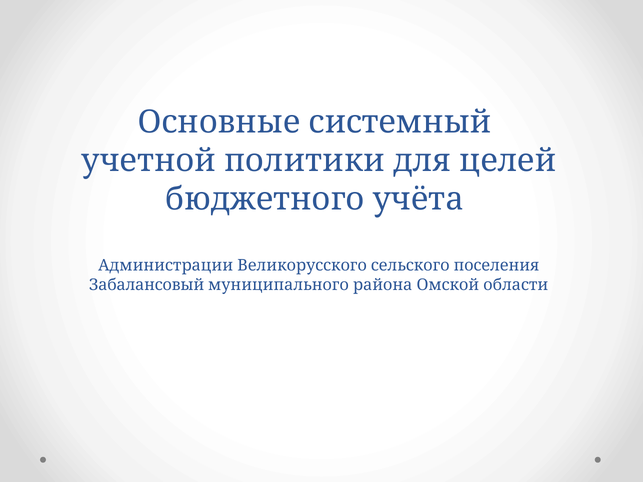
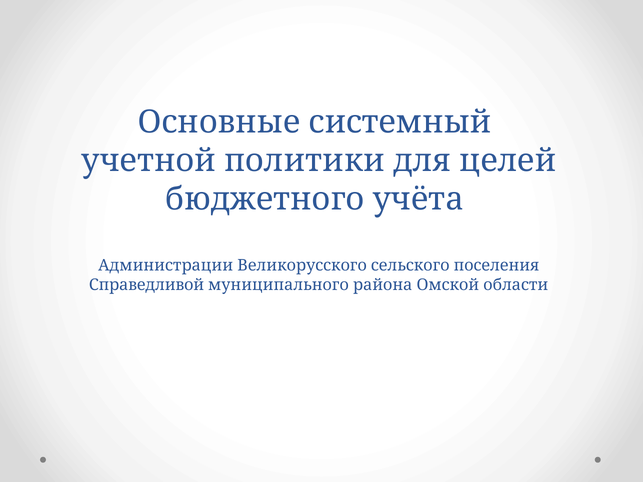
Забалансовый: Забалансовый -> Справедливой
